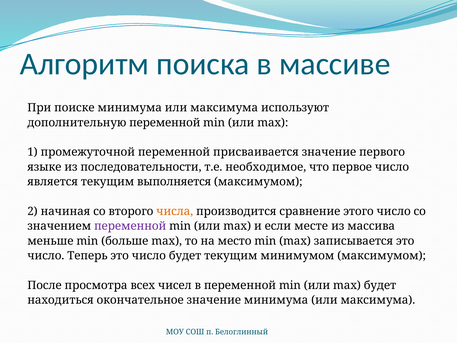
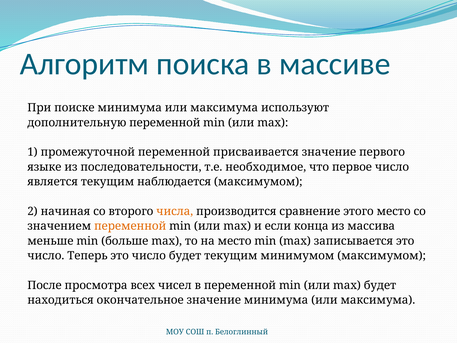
выполняется: выполняется -> наблюдается
этого число: число -> место
переменной at (130, 226) colour: purple -> orange
месте: месте -> конца
